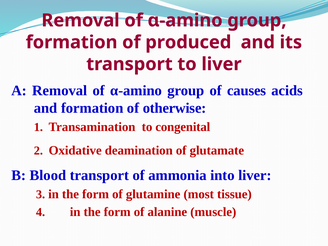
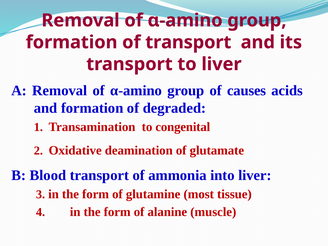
of produced: produced -> transport
otherwise: otherwise -> degraded
